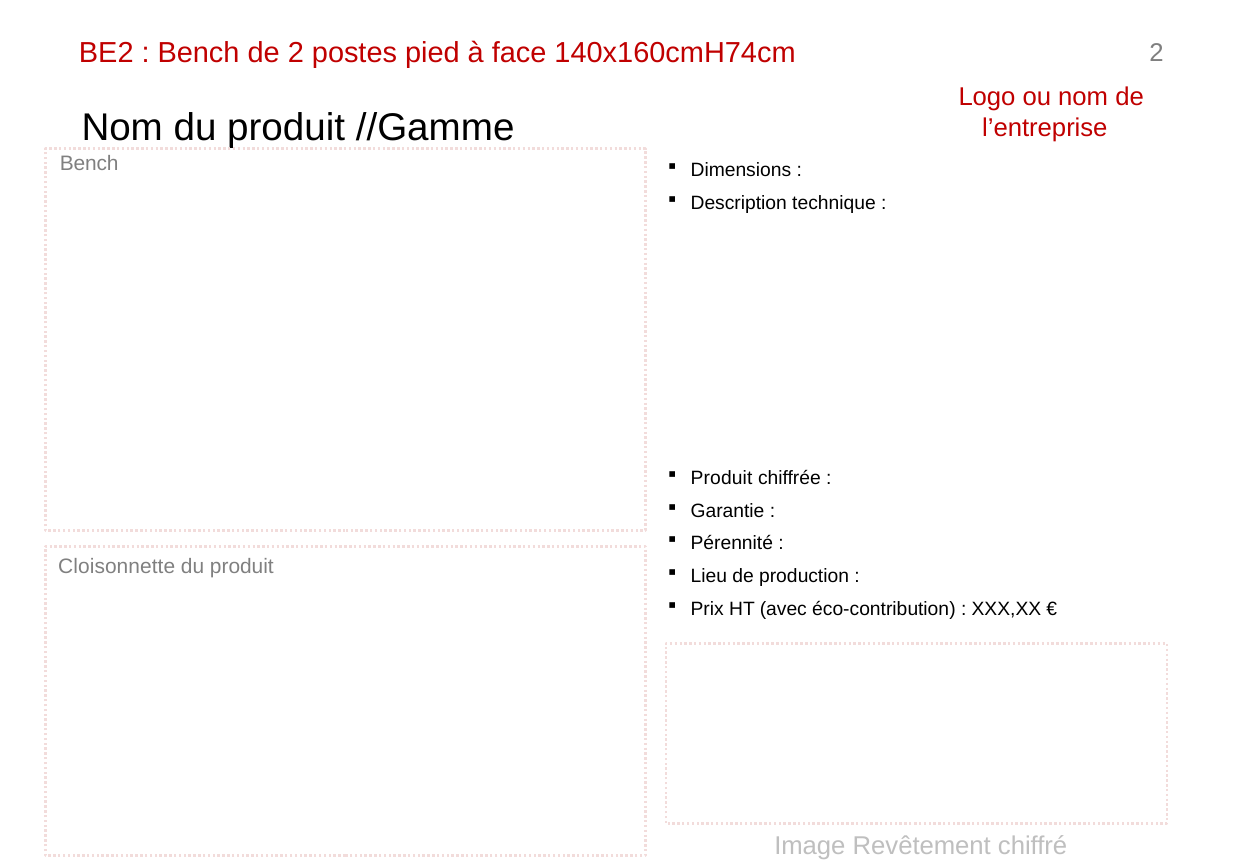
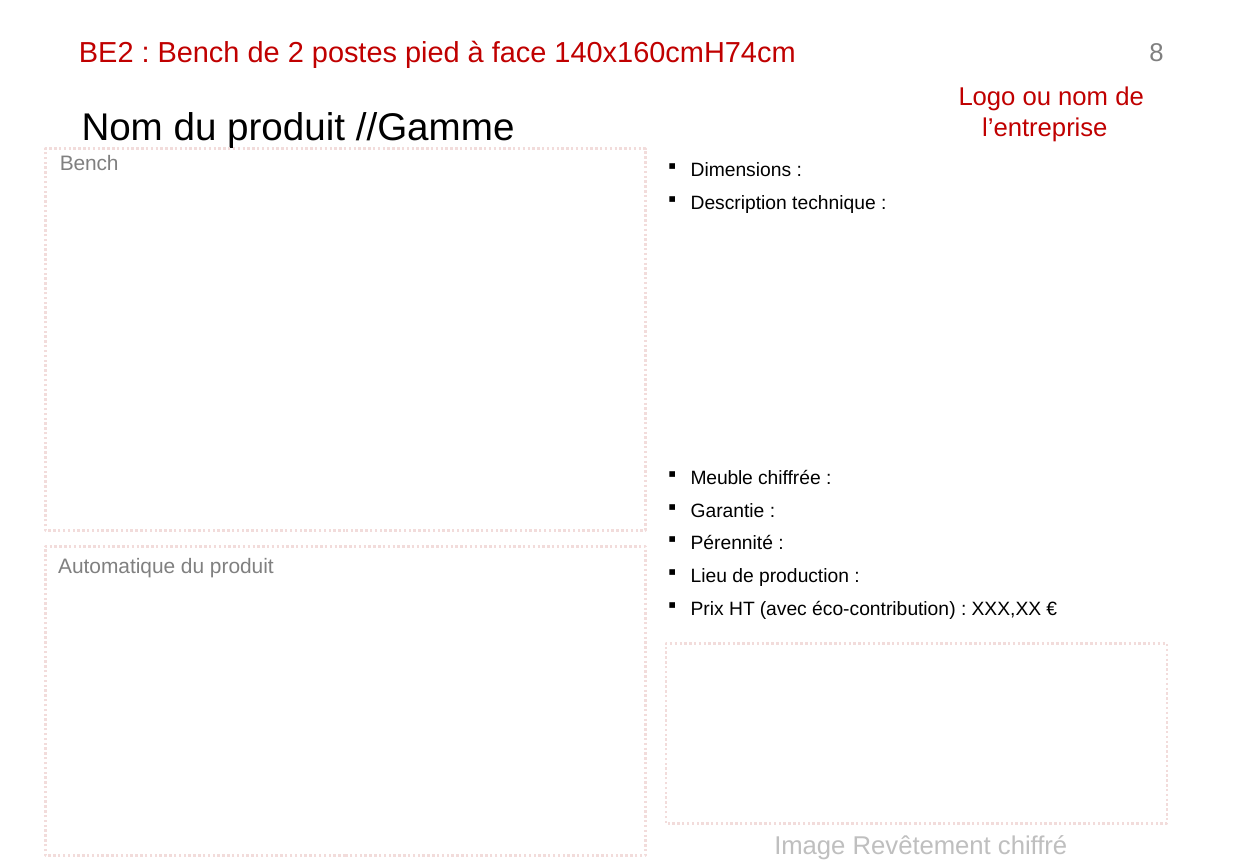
140x160cmH74cm 2: 2 -> 8
Produit at (722, 478): Produit -> Meuble
Cloisonnette: Cloisonnette -> Automatique
